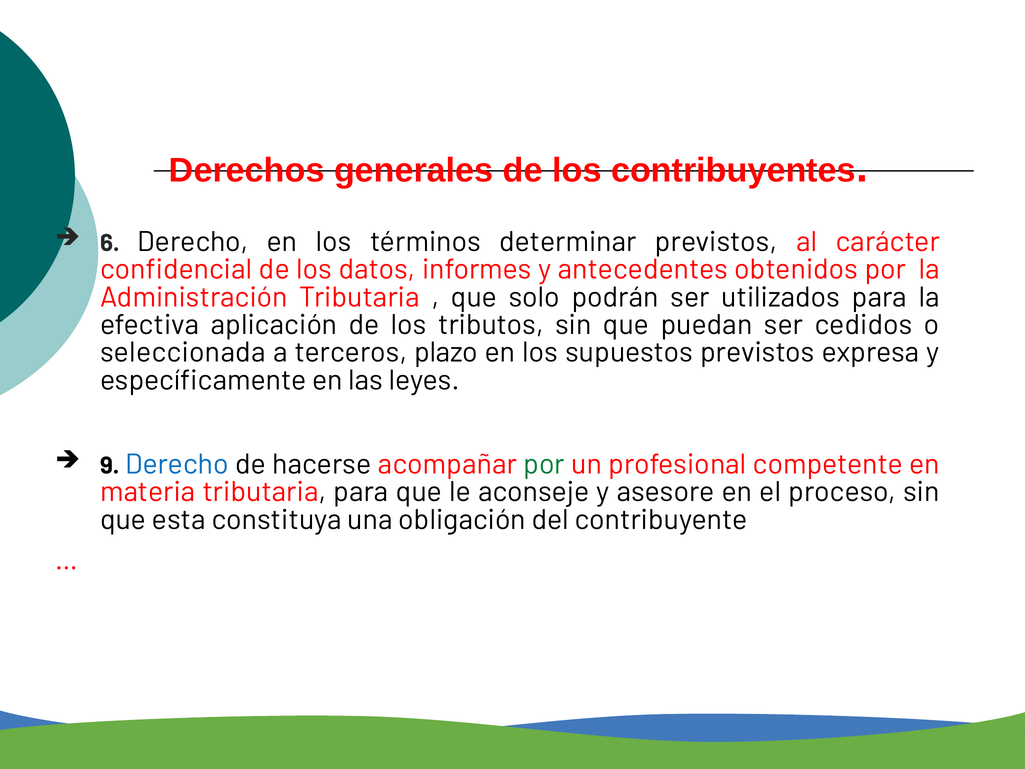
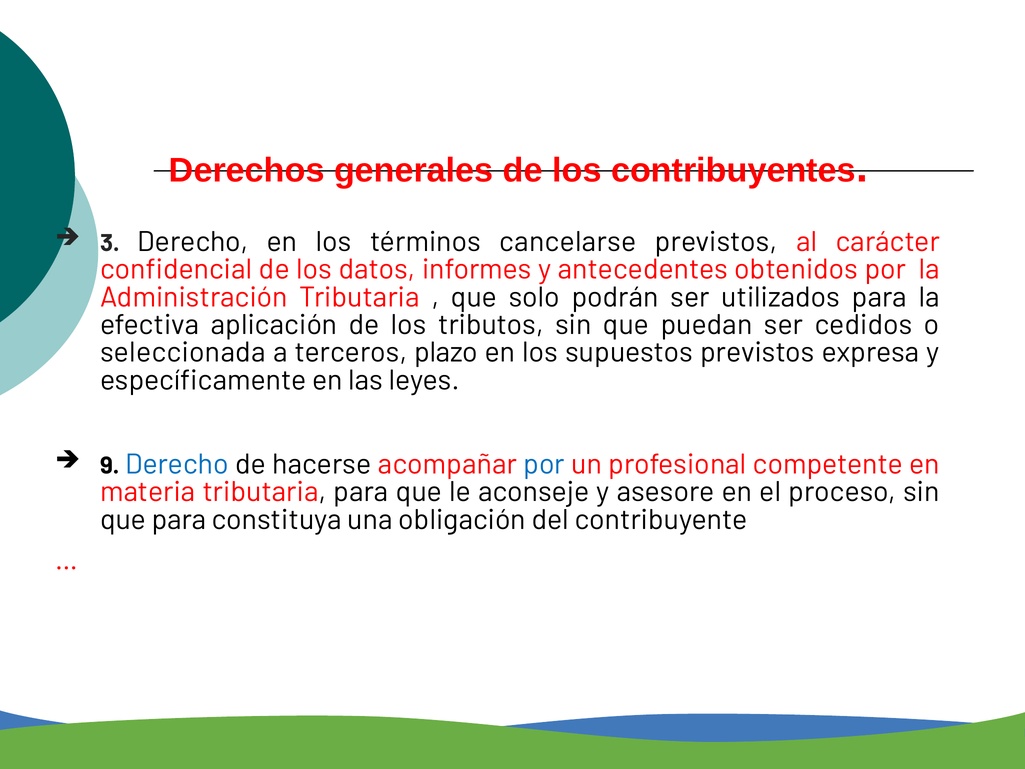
6: 6 -> 3
determinar: determinar -> cancelarse
por at (544, 464) colour: green -> blue
que esta: esta -> para
